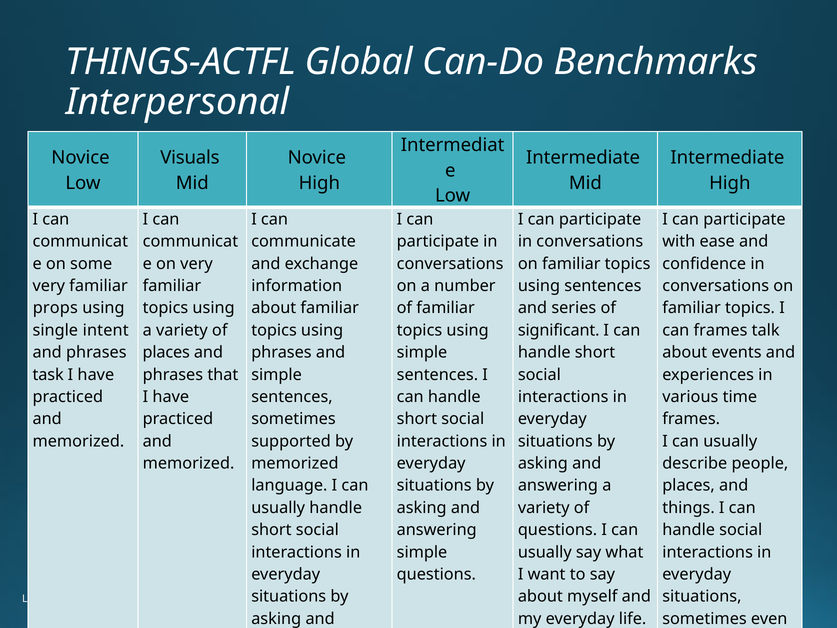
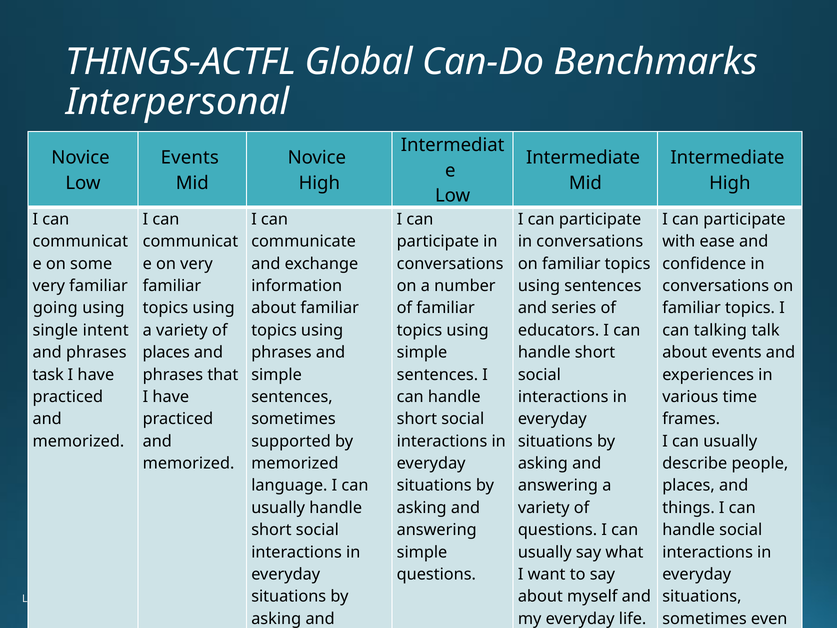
Visuals at (190, 158): Visuals -> Events
props: props -> going
significant: significant -> educators
can frames: frames -> talking
